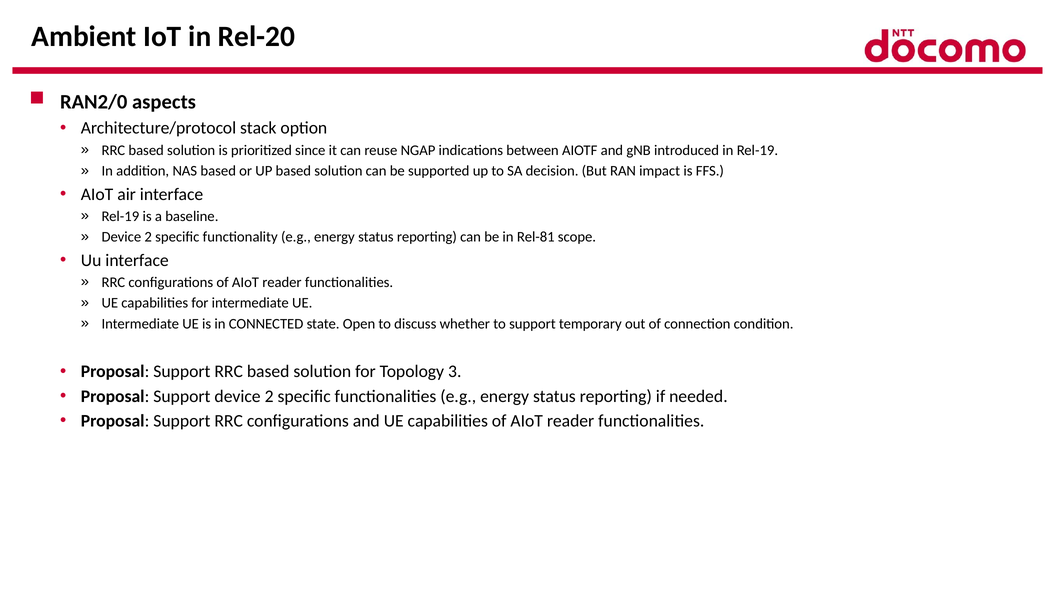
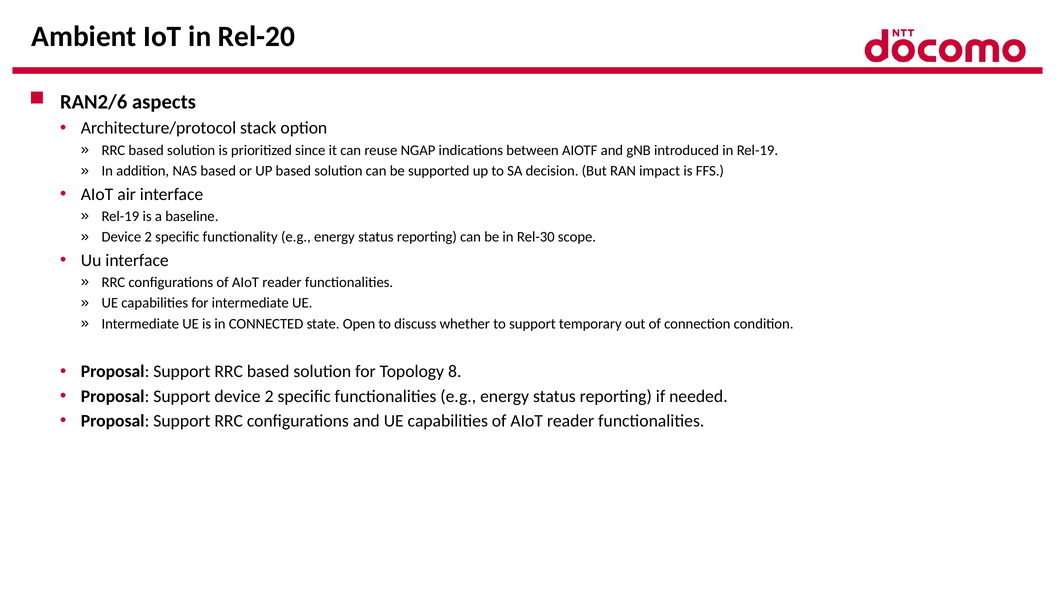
RAN2/0: RAN2/0 -> RAN2/6
Rel-81: Rel-81 -> Rel-30
3: 3 -> 8
